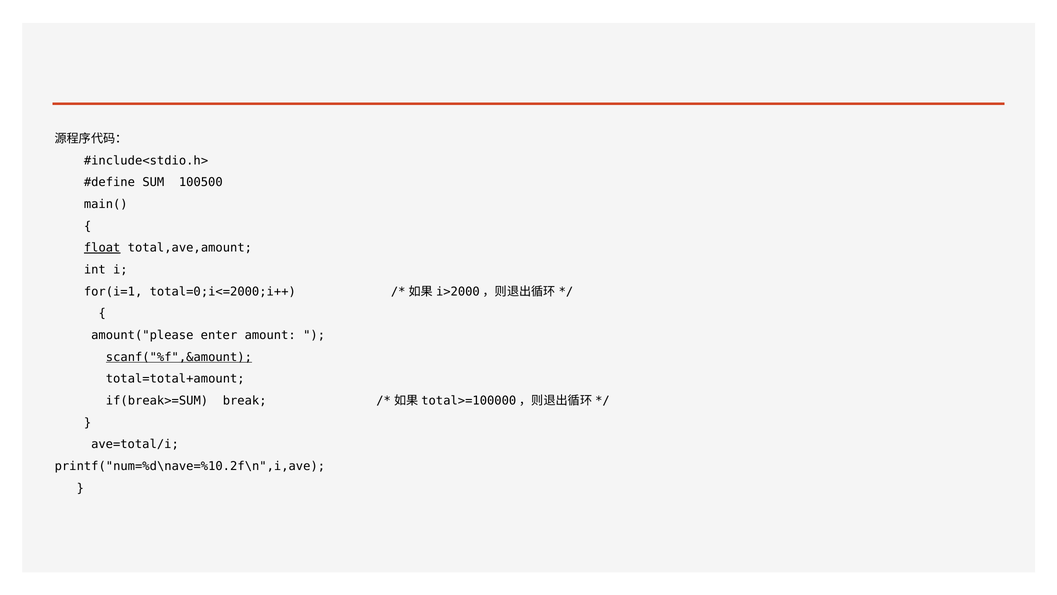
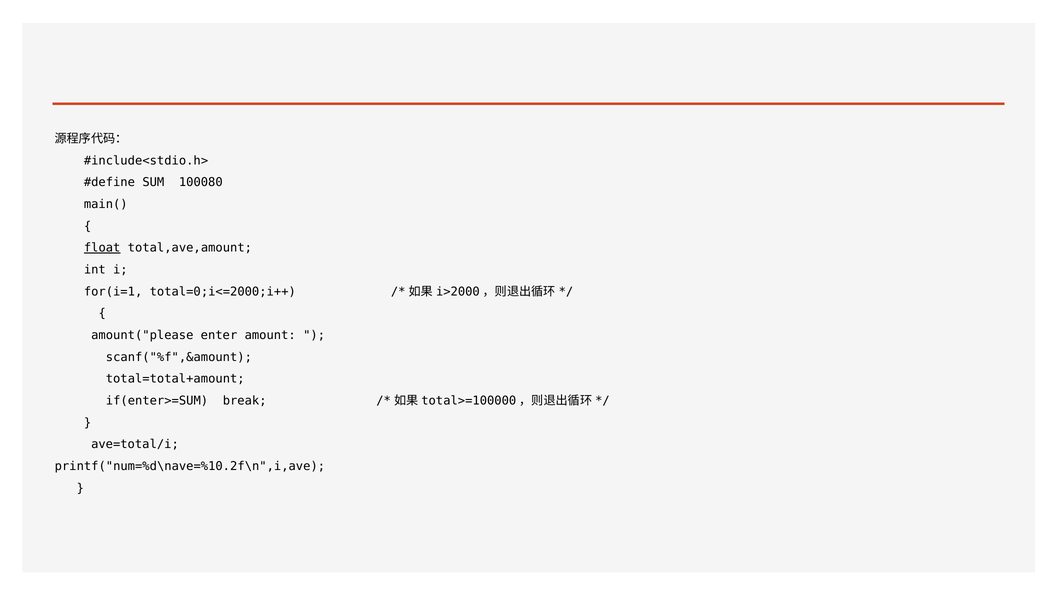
100500: 100500 -> 100080
scanf("%f",&amount underline: present -> none
if(break>=SUM: if(break>=SUM -> if(enter>=SUM
